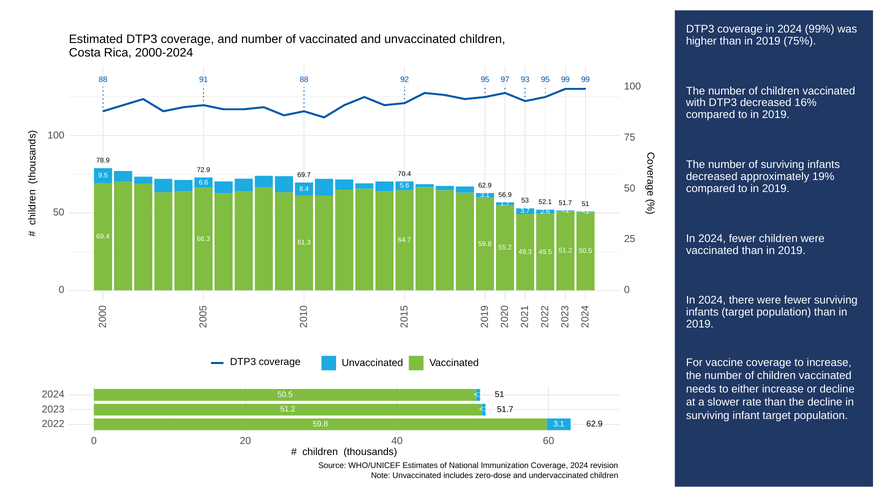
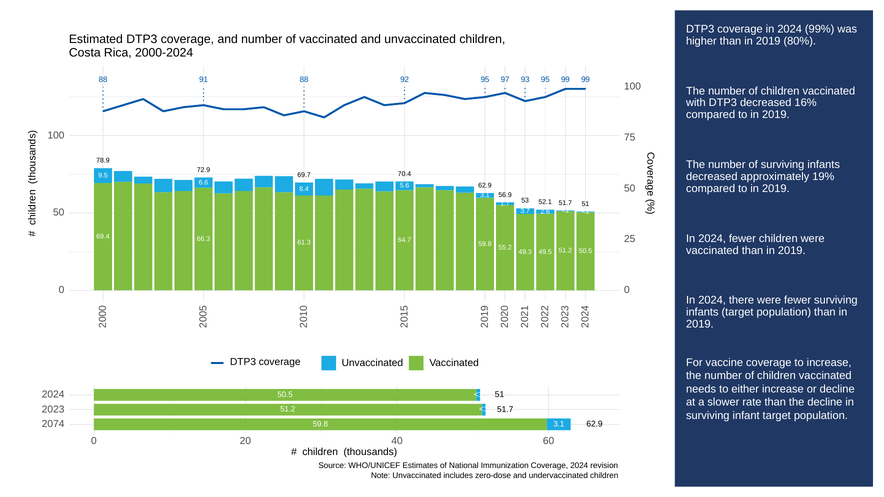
75%: 75% -> 80%
2022: 2022 -> 2074
